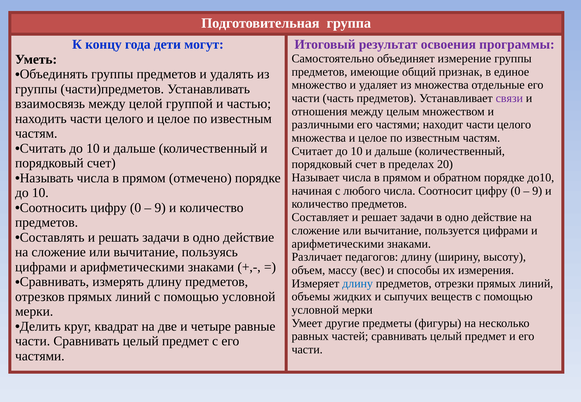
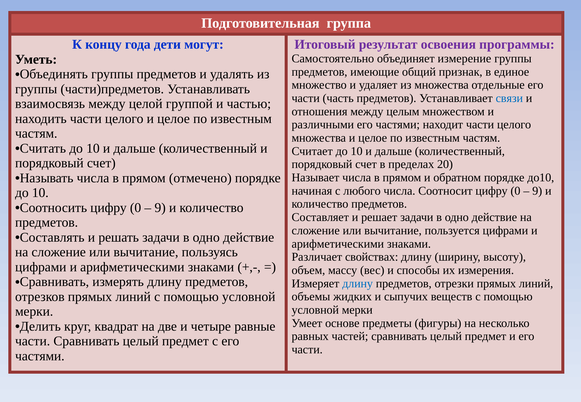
связи colour: purple -> blue
педагогов: педагогов -> свойствах
другие: другие -> основе
